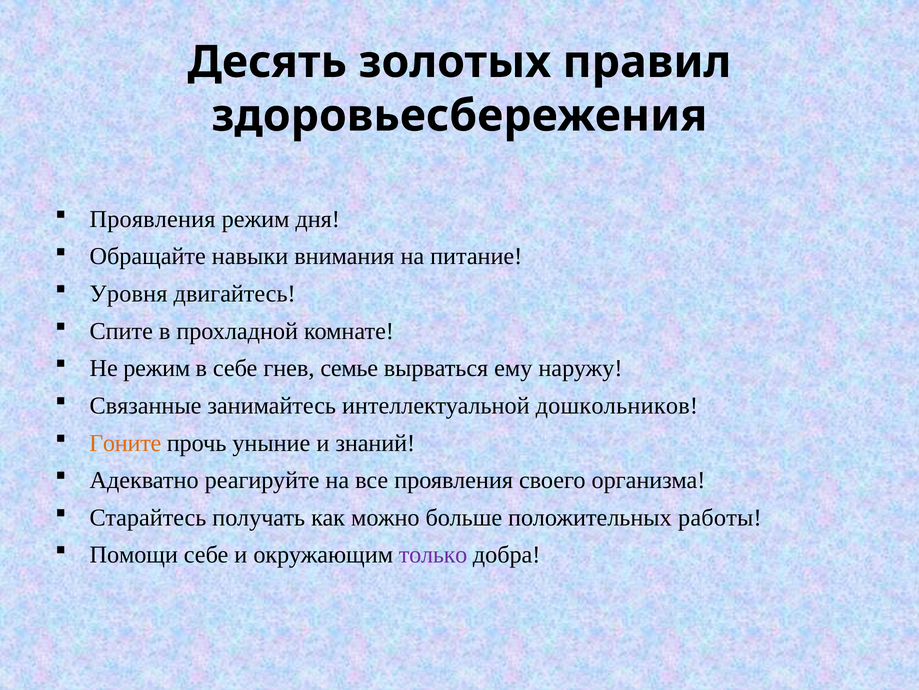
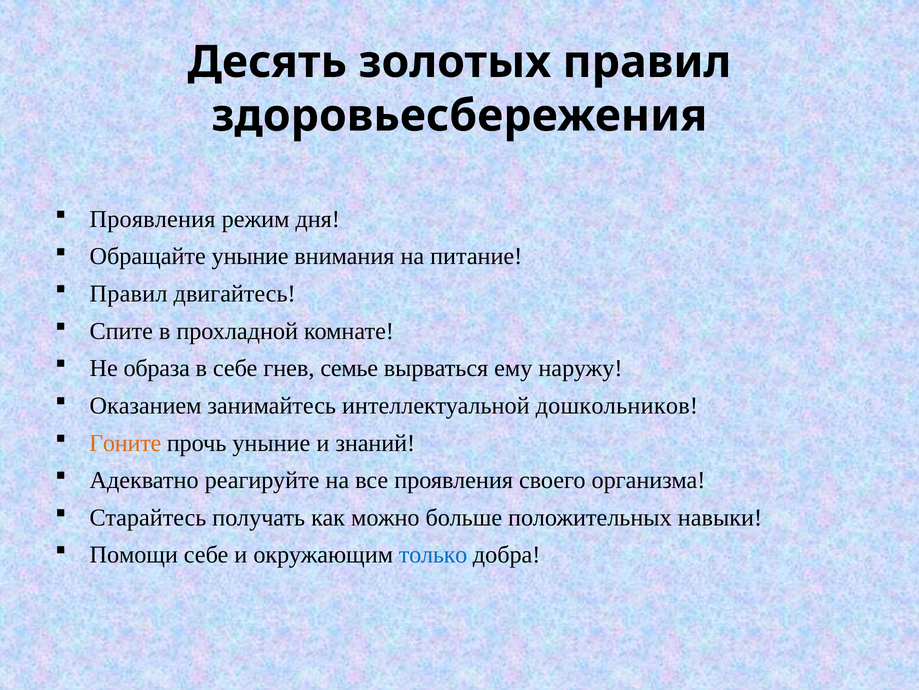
Обращайте навыки: навыки -> уныние
Уровня at (129, 293): Уровня -> Правил
Не режим: режим -> образа
Связанные: Связанные -> Оказанием
работы: работы -> навыки
только colour: purple -> blue
